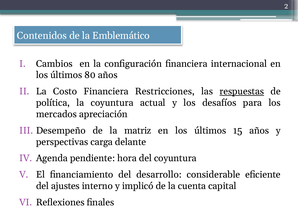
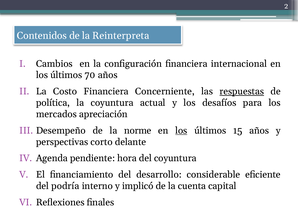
Emblemático: Emblemático -> Reinterpreta
80: 80 -> 70
Restricciones: Restricciones -> Concerniente
matriz: matriz -> norme
los at (181, 131) underline: none -> present
carga: carga -> corto
ajustes: ajustes -> podría
